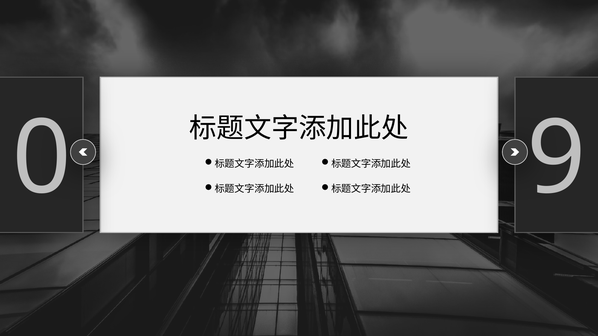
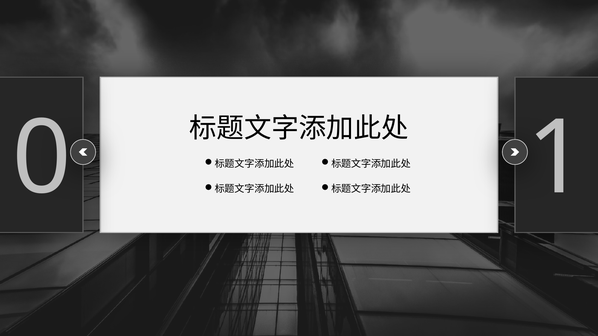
9: 9 -> 1
